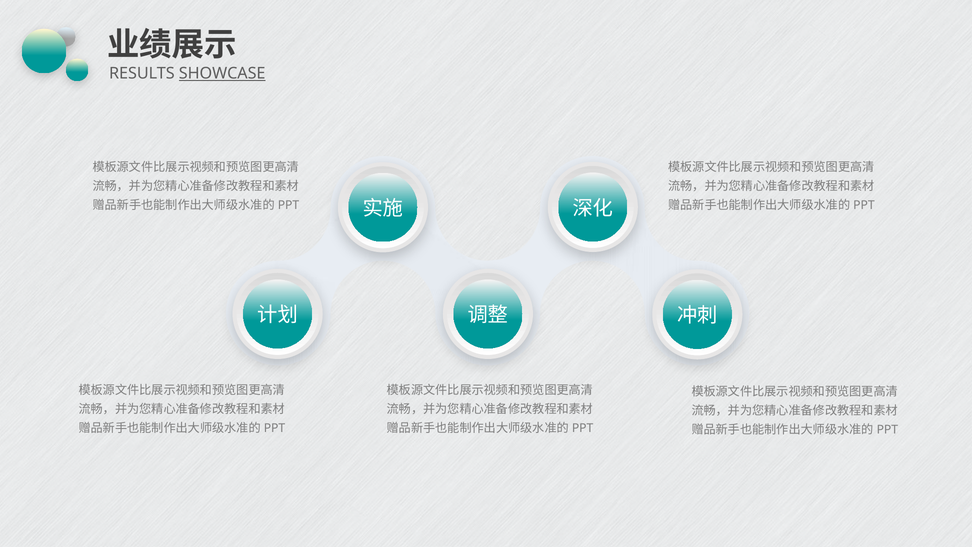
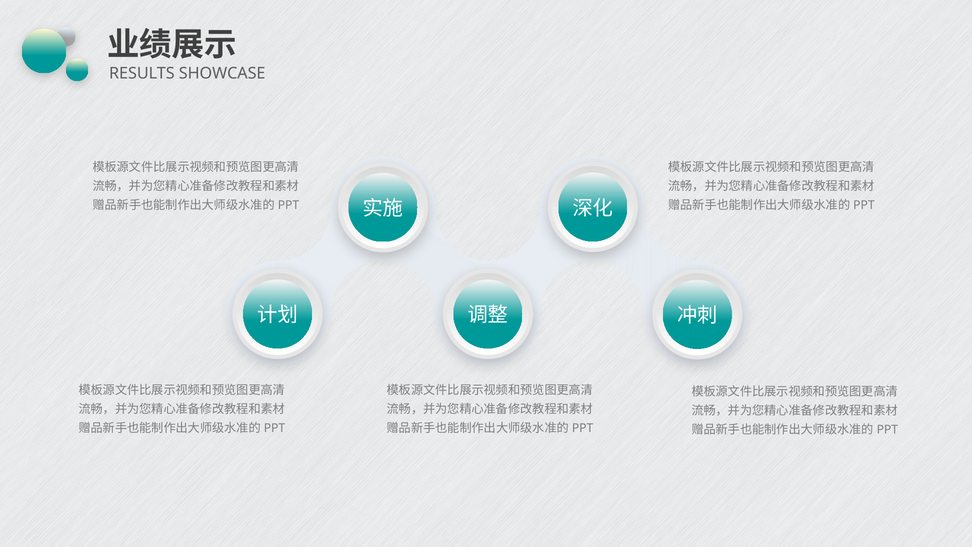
SHOWCASE underline: present -> none
